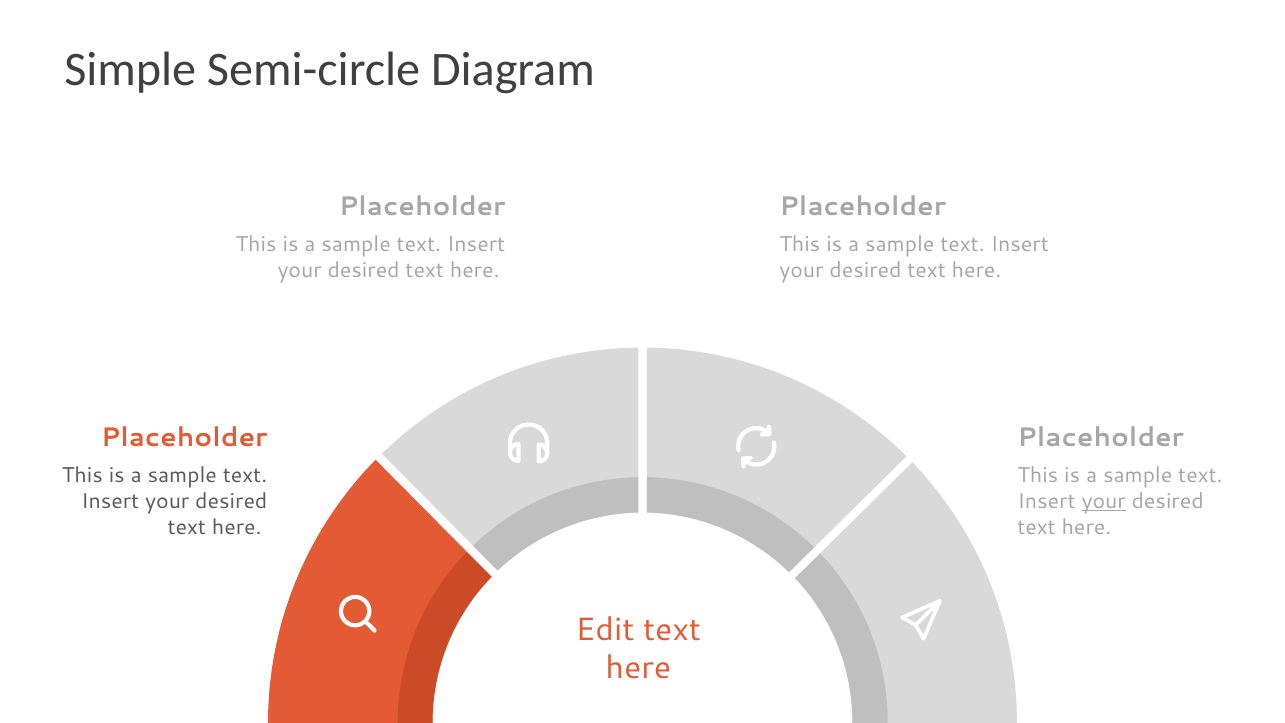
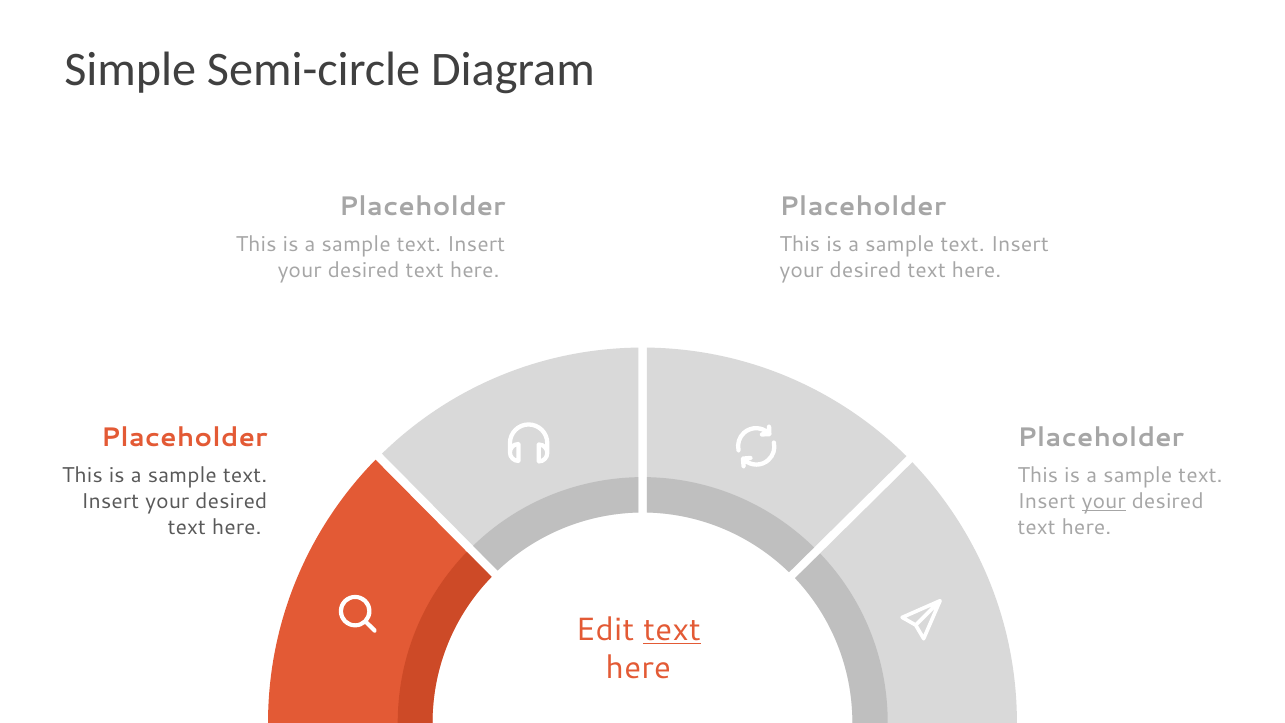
text at (672, 630) underline: none -> present
